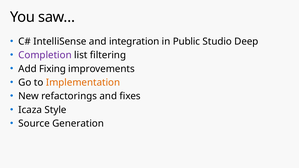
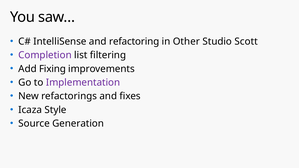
integration: integration -> refactoring
Public: Public -> Other
Deep: Deep -> Scott
Implementation colour: orange -> purple
